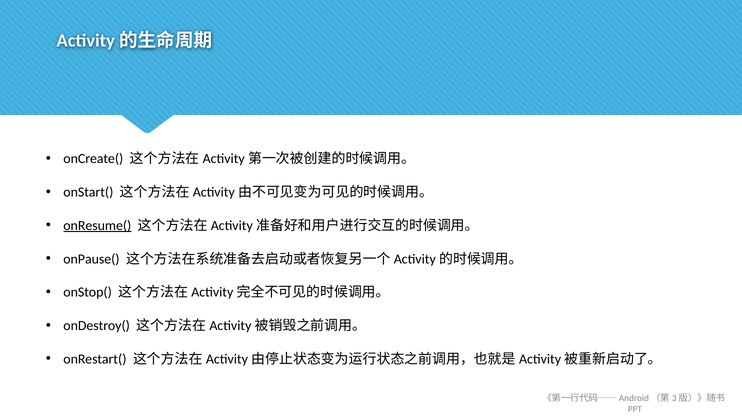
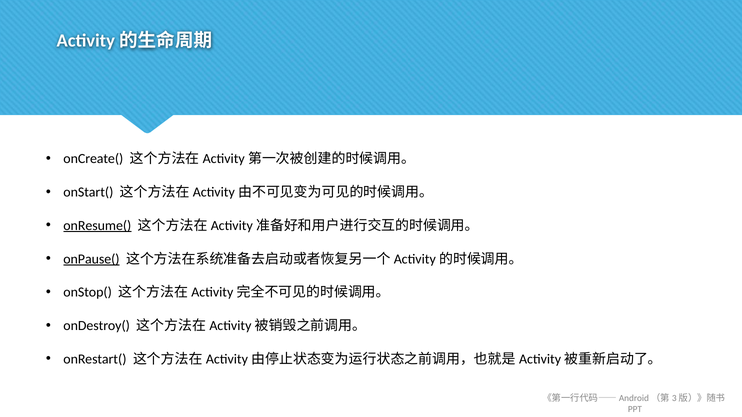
onPause( underline: none -> present
